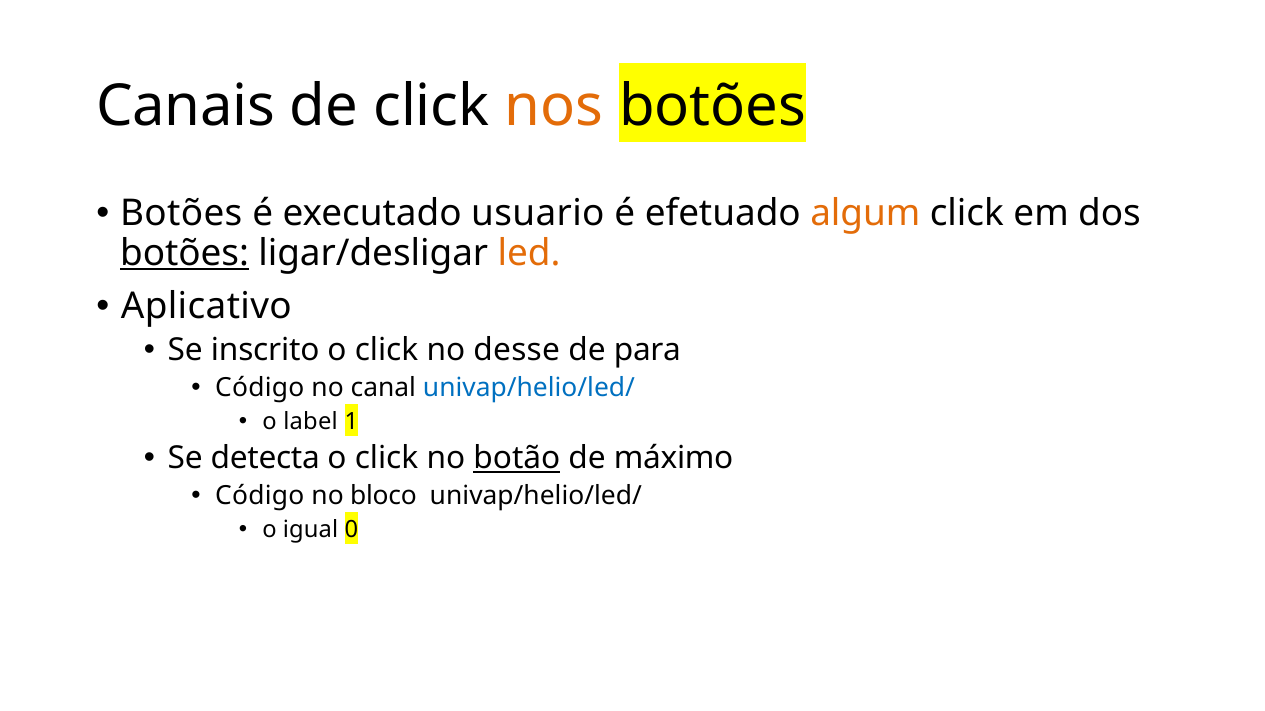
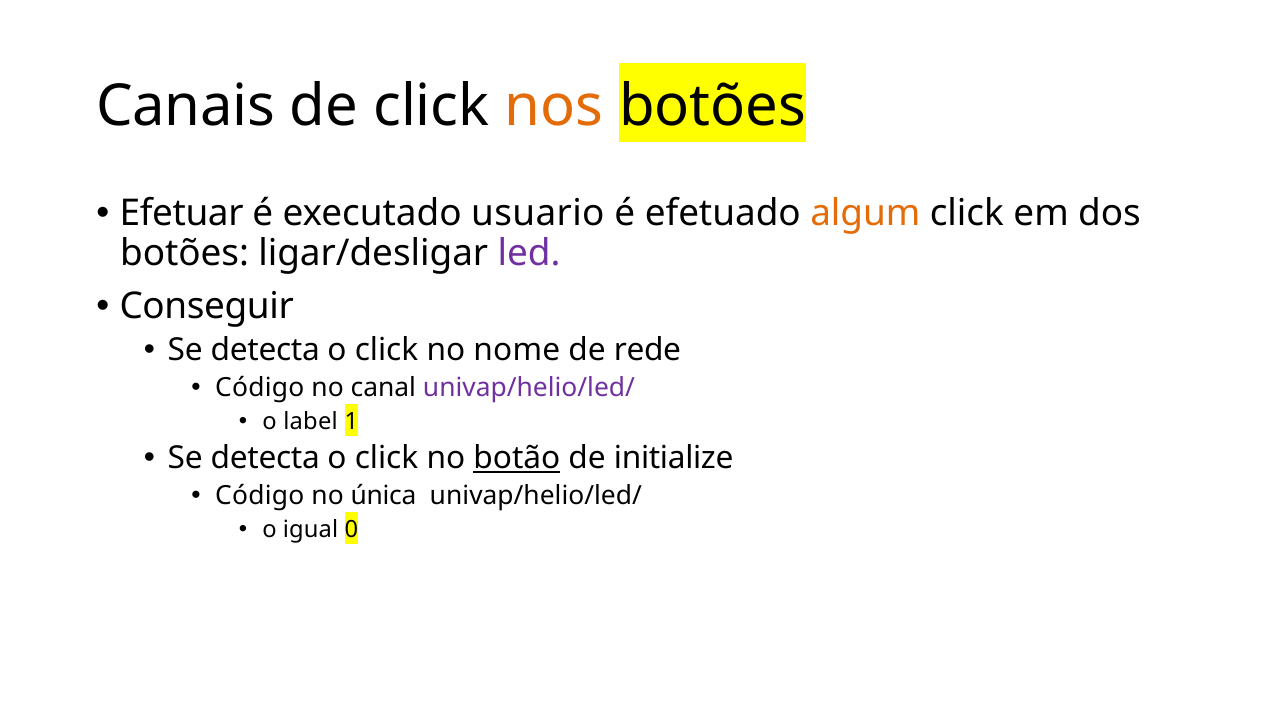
Botões at (181, 214): Botões -> Efetuar
botões at (185, 254) underline: present -> none
led colour: orange -> purple
Aplicativo: Aplicativo -> Conseguir
inscrito at (265, 350): inscrito -> detecta
desse: desse -> nome
para: para -> rede
univap/helio/led/ at (529, 388) colour: blue -> purple
máximo: máximo -> initialize
bloco: bloco -> única
